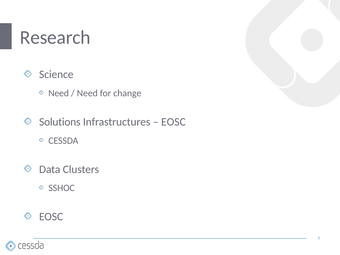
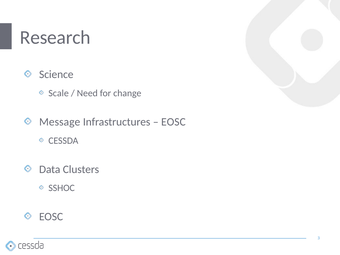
Need at (59, 93): Need -> Scale
Solutions: Solutions -> Message
